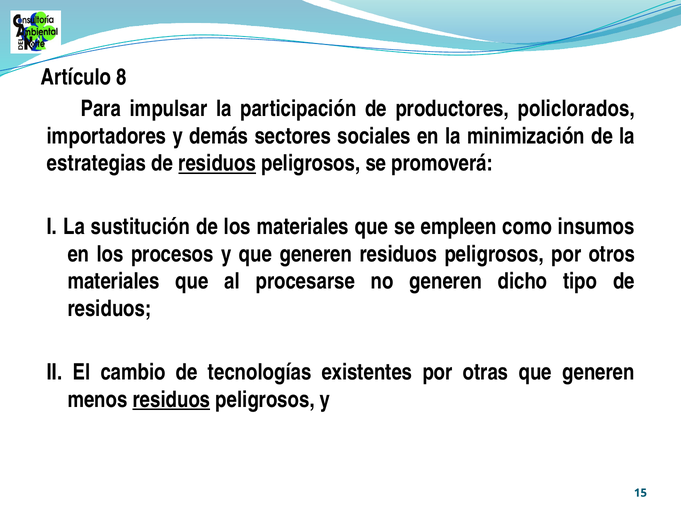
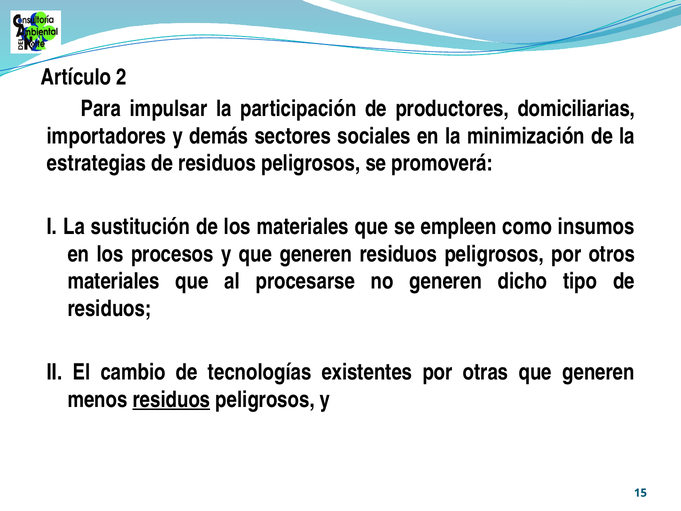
8: 8 -> 2
policlorados: policlorados -> domiciliarias
residuos at (217, 163) underline: present -> none
